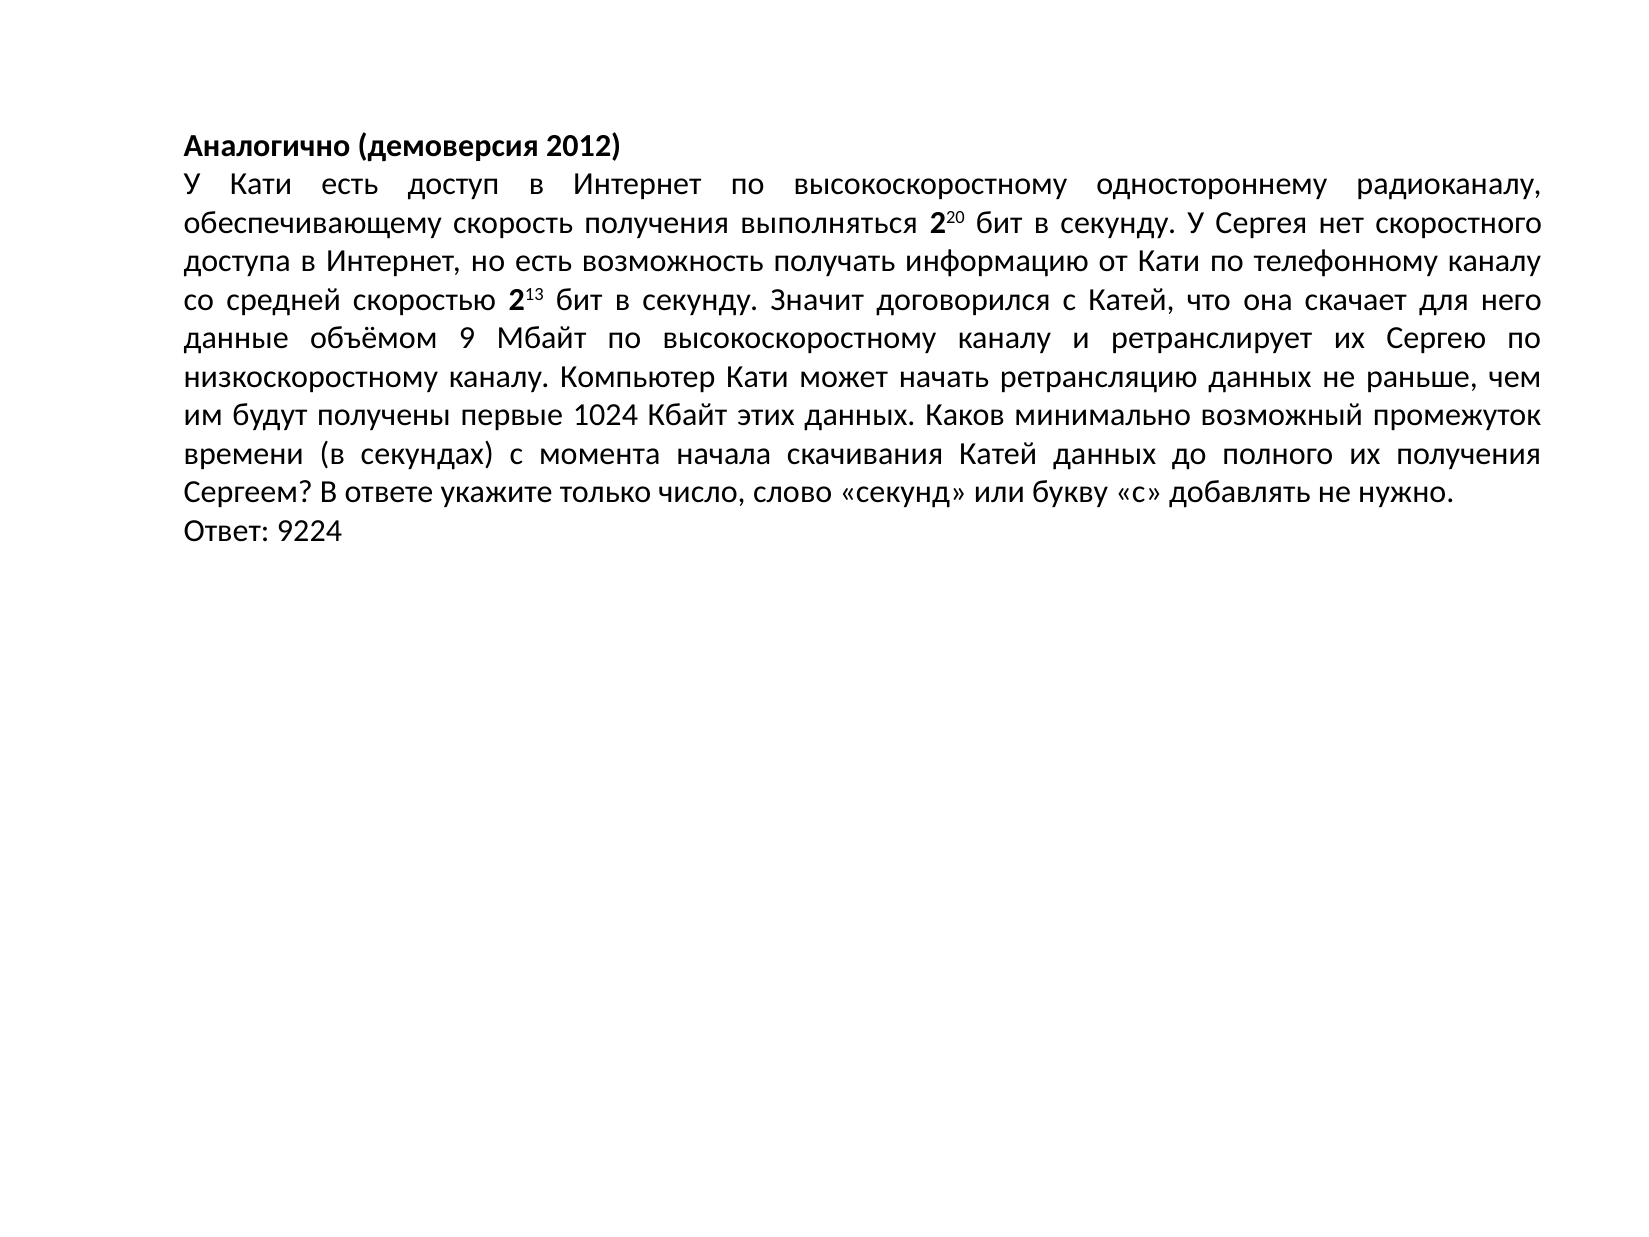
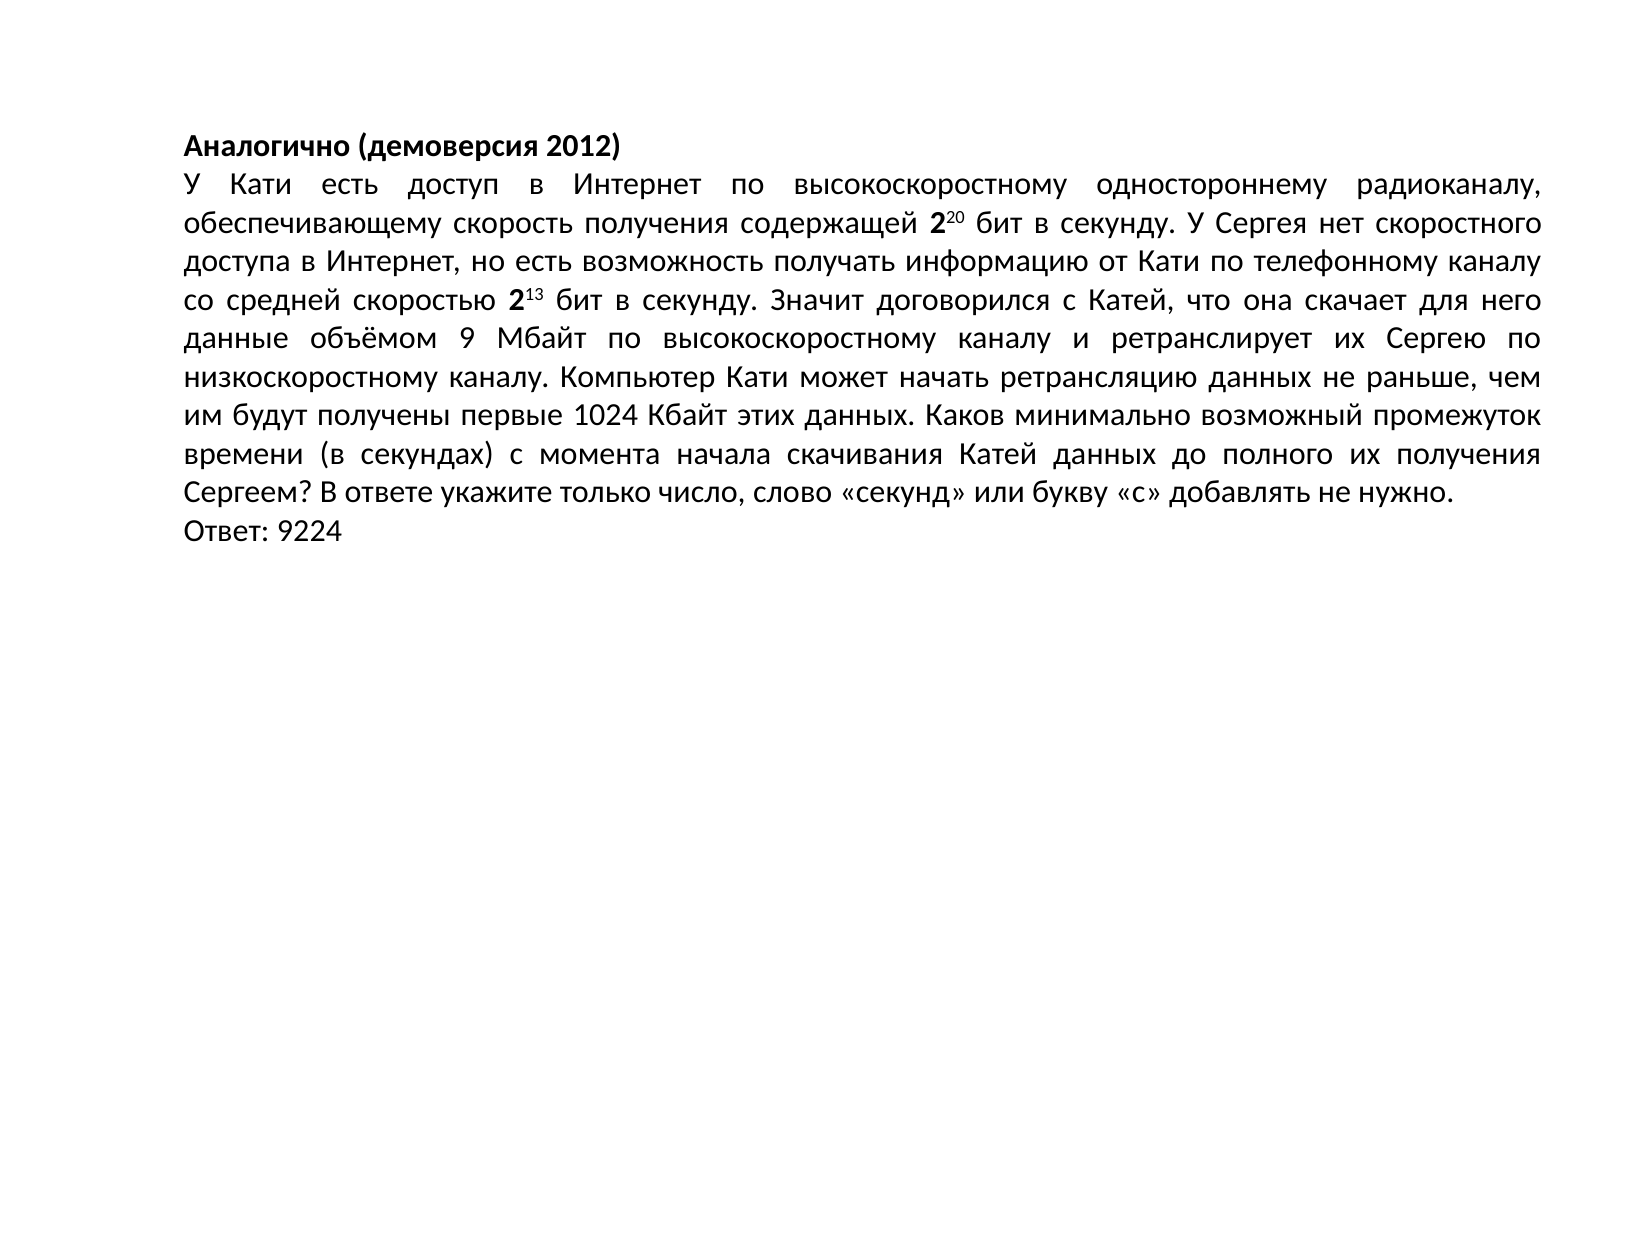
выполняться: выполняться -> содержащей
